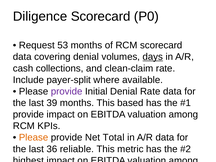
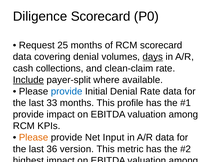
53: 53 -> 25
Include underline: none -> present
provide at (67, 91) colour: purple -> blue
39: 39 -> 33
based: based -> profile
Total: Total -> Input
reliable: reliable -> version
